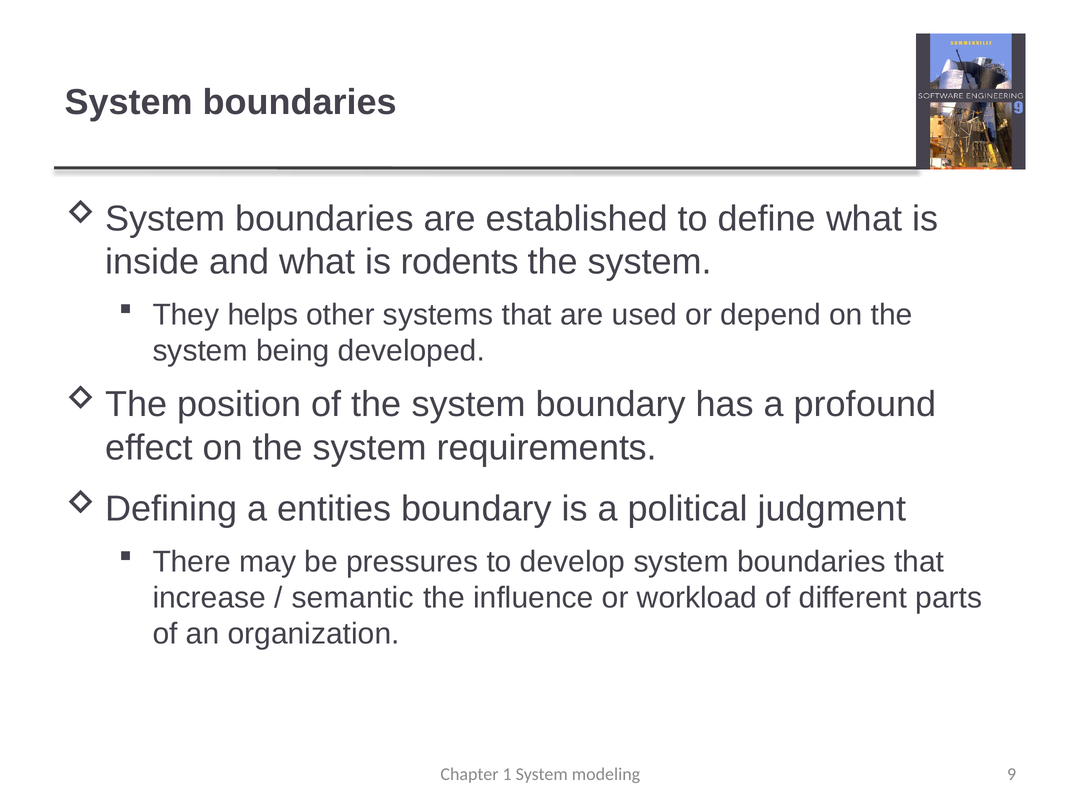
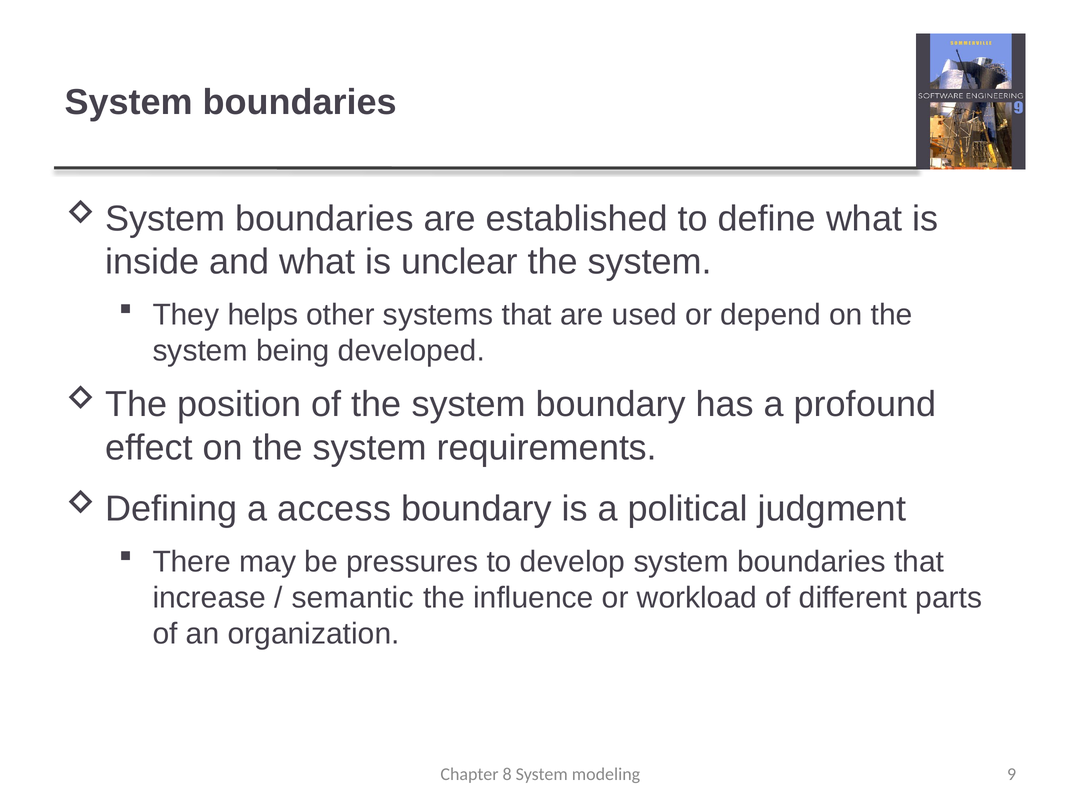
rodents: rodents -> unclear
entities: entities -> access
1: 1 -> 8
